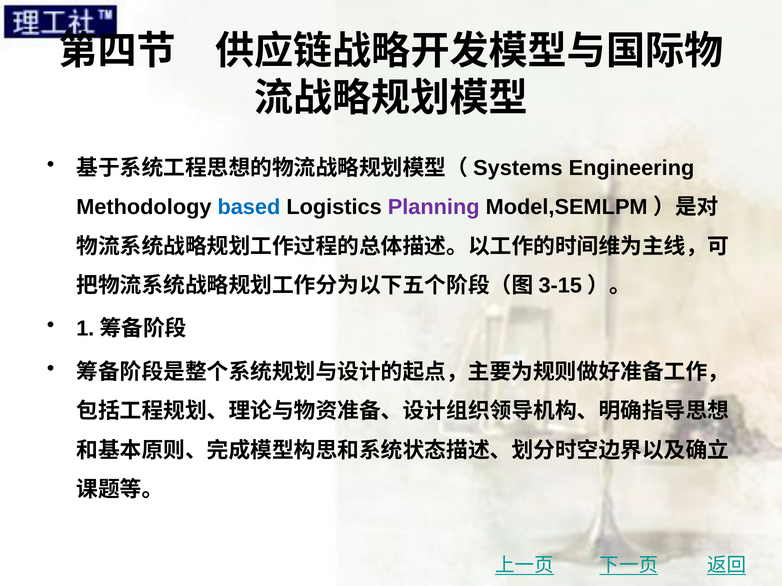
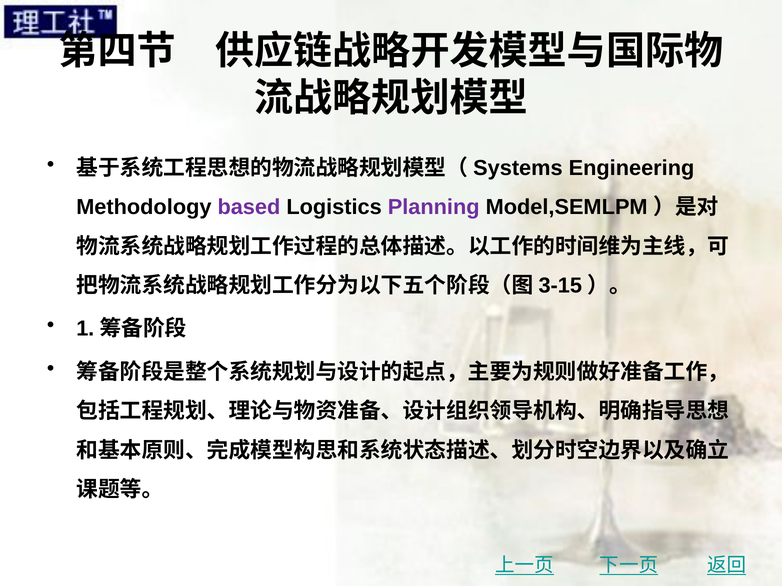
based colour: blue -> purple
